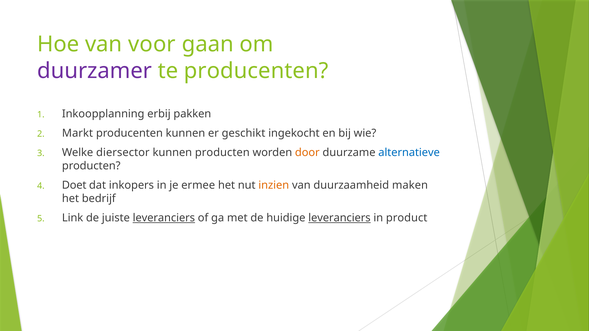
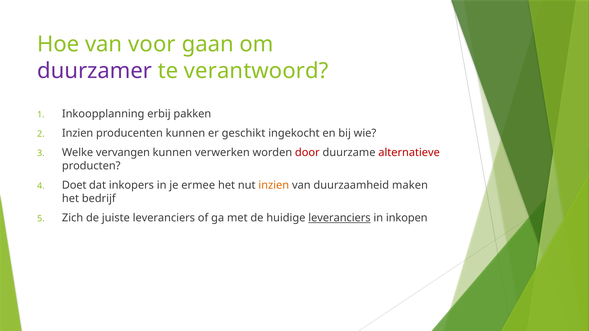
te producenten: producenten -> verantwoord
Markt at (78, 133): Markt -> Inzien
diersector: diersector -> vervangen
kunnen producten: producten -> verwerken
door colour: orange -> red
alternatieve colour: blue -> red
Link: Link -> Zich
leveranciers at (164, 218) underline: present -> none
product: product -> inkopen
